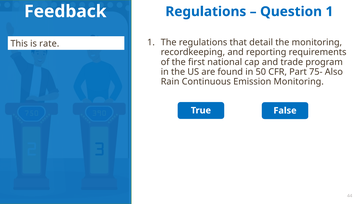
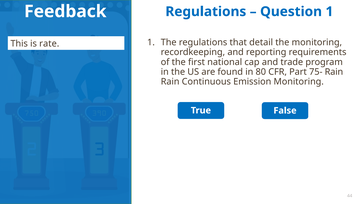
50: 50 -> 80
75- Also: Also -> Rain
